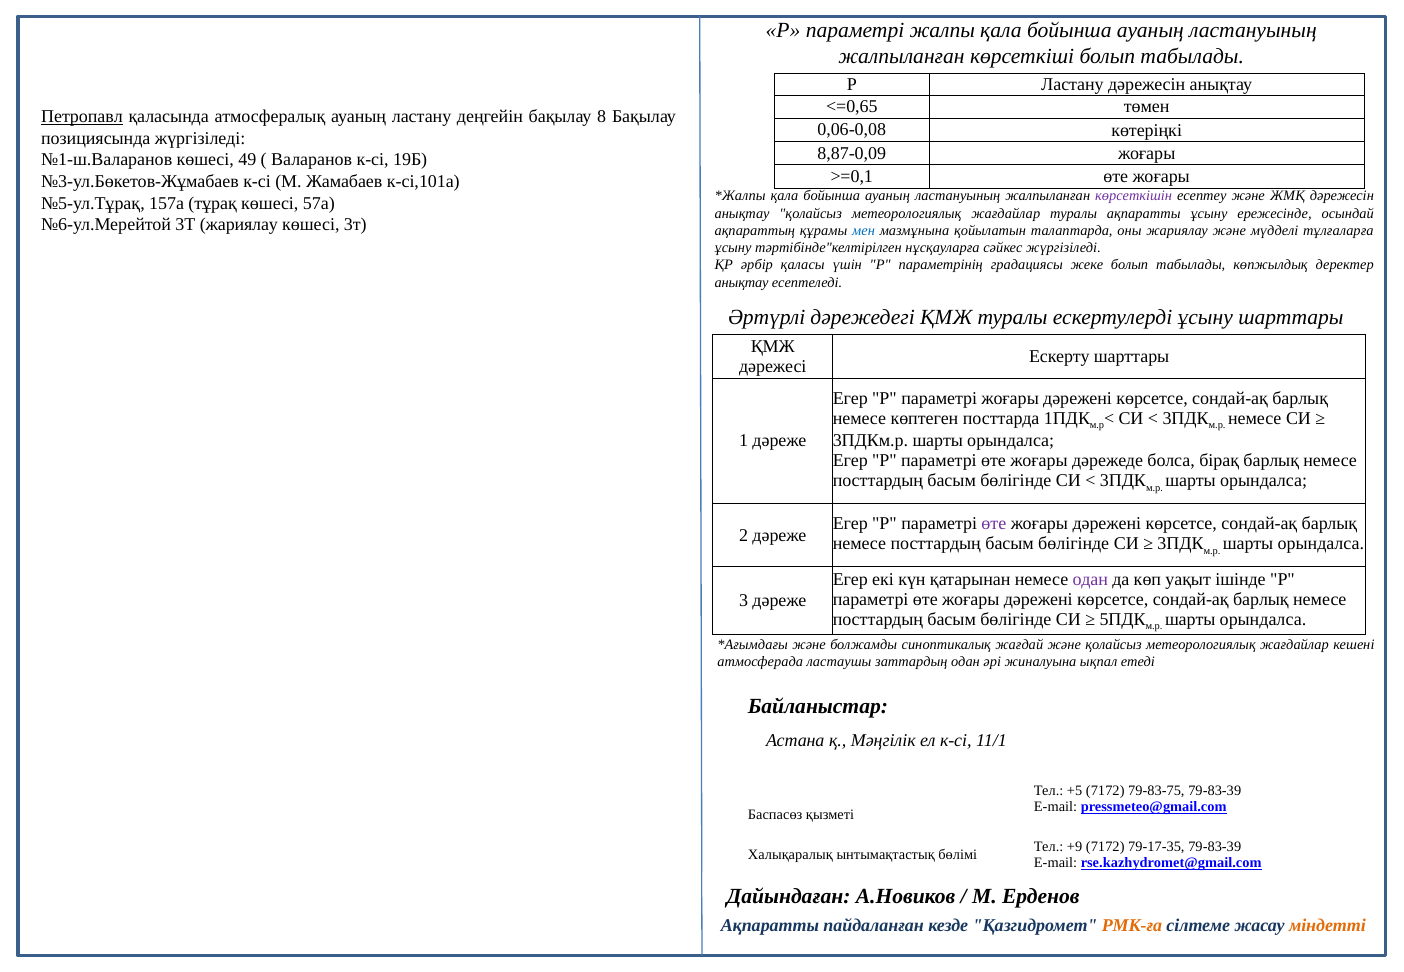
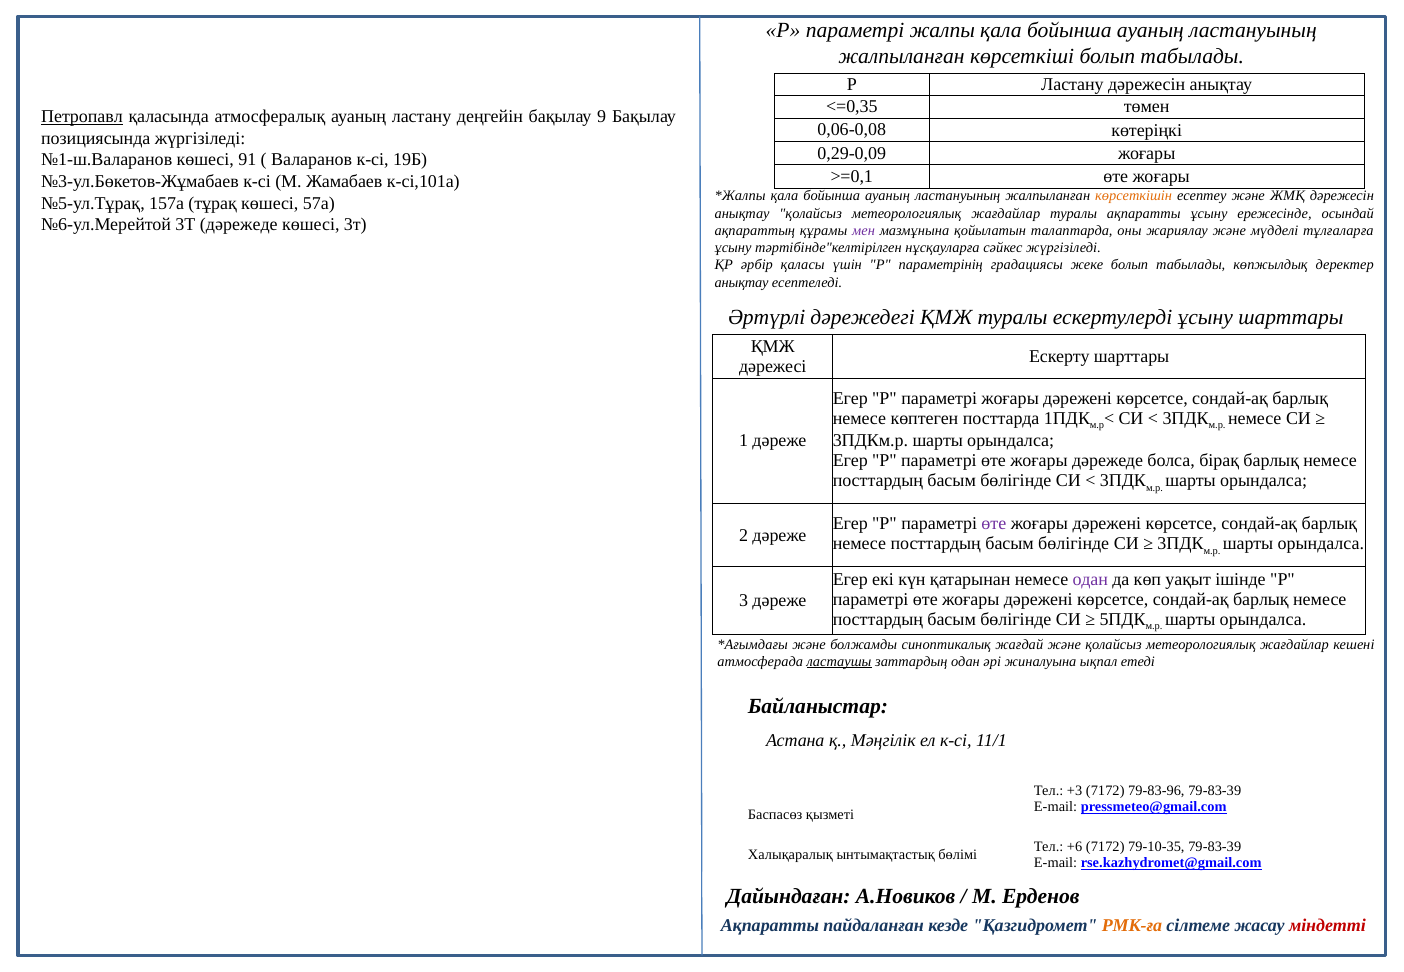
<=0,65: <=0,65 -> <=0,35
8: 8 -> 9
8,87-0,09: 8,87-0,09 -> 0,29-0,09
49: 49 -> 91
көрсеткішін colour: purple -> orange
3Т жариялау: жариялау -> дәрежеде
мен colour: blue -> purple
ластаушы underline: none -> present
+5: +5 -> +3
79-83-75: 79-83-75 -> 79-83-96
+9: +9 -> +6
79-17-35: 79-17-35 -> 79-10-35
міндетті colour: orange -> red
